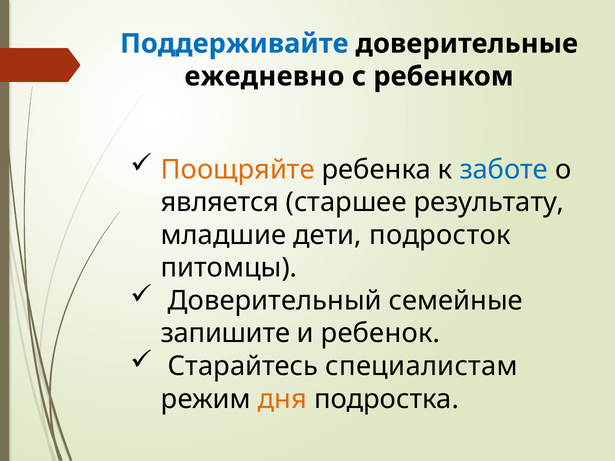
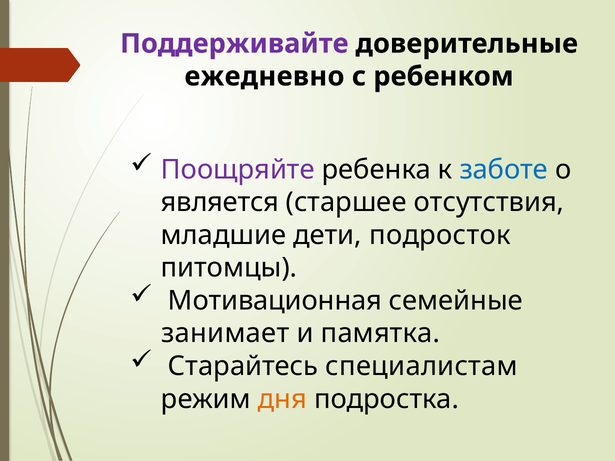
Поддерживайте colour: blue -> purple
Поощряйте colour: orange -> purple
результату: результату -> отсутствия
Доверительный: Доверительный -> Мотивационная
запишите: запишите -> занимает
ребенок: ребенок -> памятка
